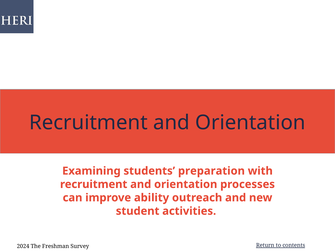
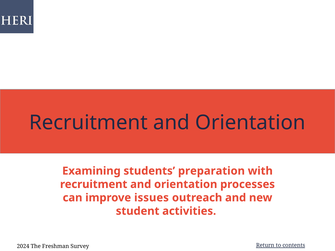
ability: ability -> issues
